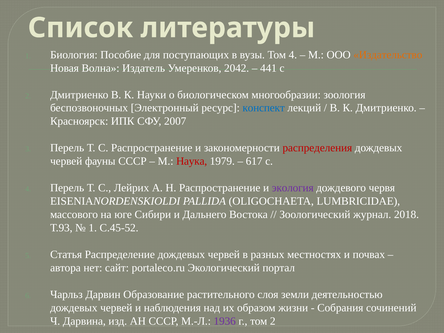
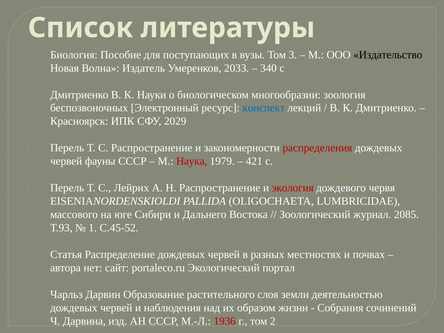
Том 4: 4 -> 3
Издательство colour: orange -> black
2042: 2042 -> 2033
441: 441 -> 340
2007: 2007 -> 2029
617: 617 -> 421
экология colour: purple -> red
2018: 2018 -> 2085
1936 colour: purple -> red
